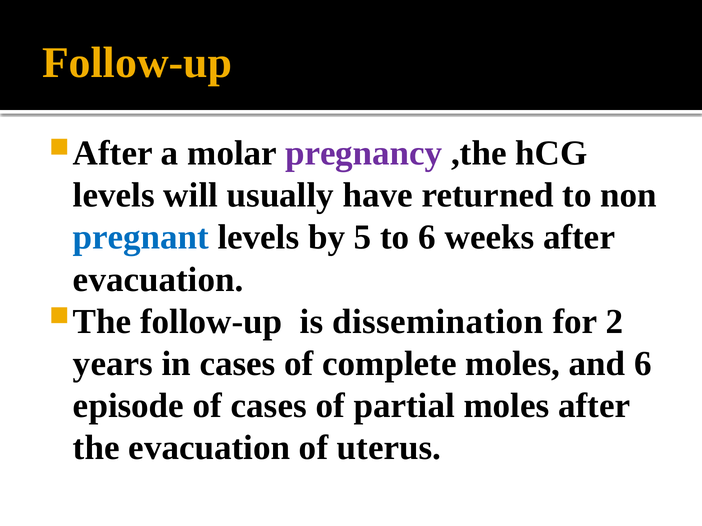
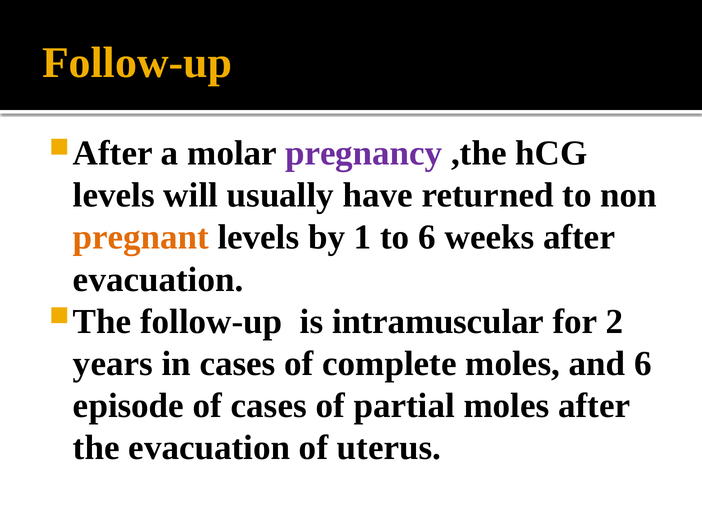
pregnant colour: blue -> orange
5: 5 -> 1
dissemination: dissemination -> intramuscular
